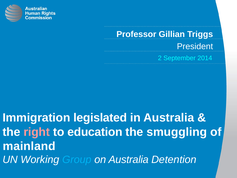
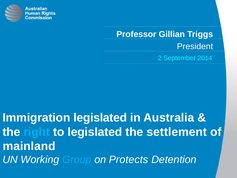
right colour: pink -> light blue
to education: education -> legislated
smuggling: smuggling -> settlement
on Australia: Australia -> Protects
